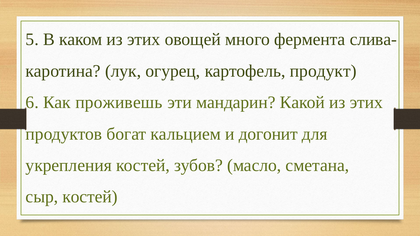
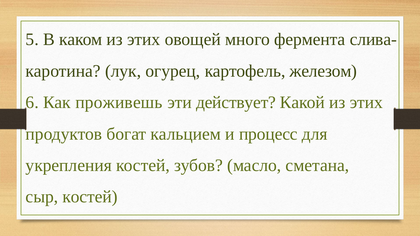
продукт: продукт -> железом
мандарин: мандарин -> действует
догонит: догонит -> процесс
